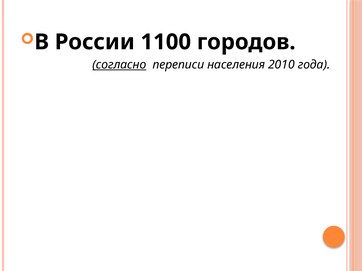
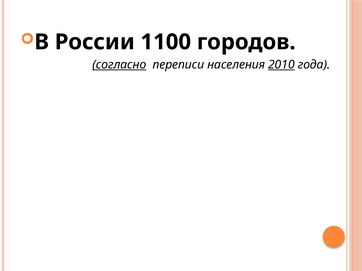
2010 underline: none -> present
